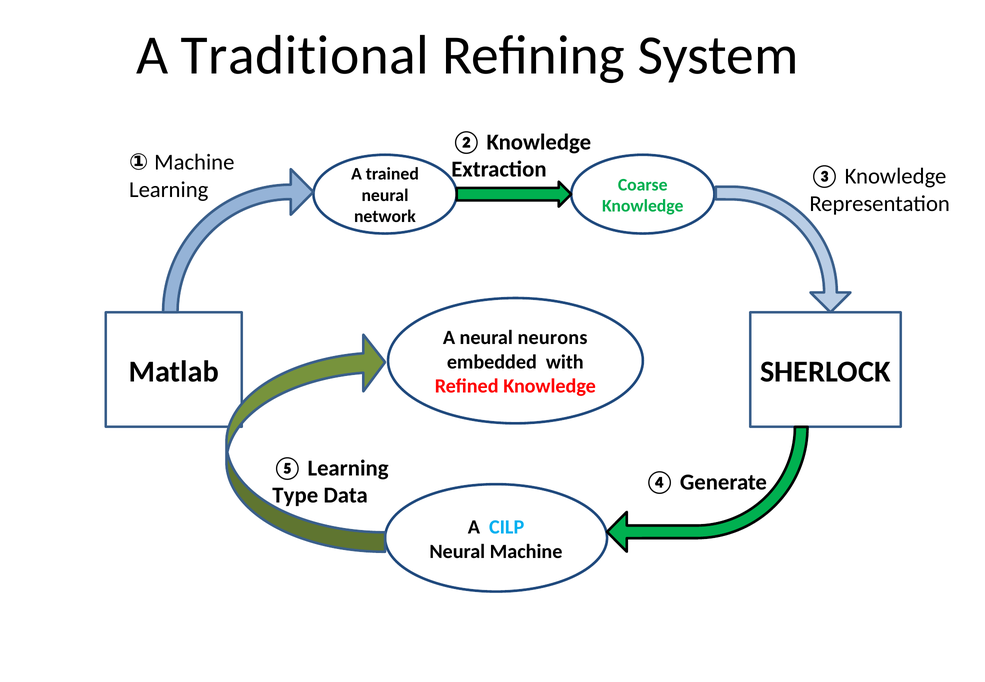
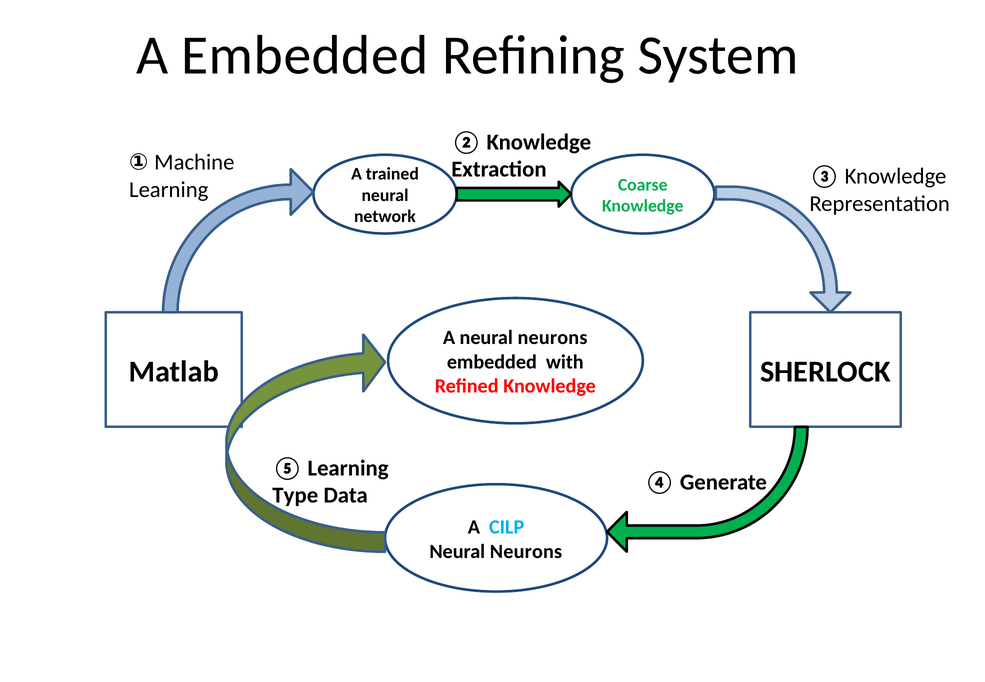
A Traditional: Traditional -> Embedded
Machine at (526, 551): Machine -> Neurons
